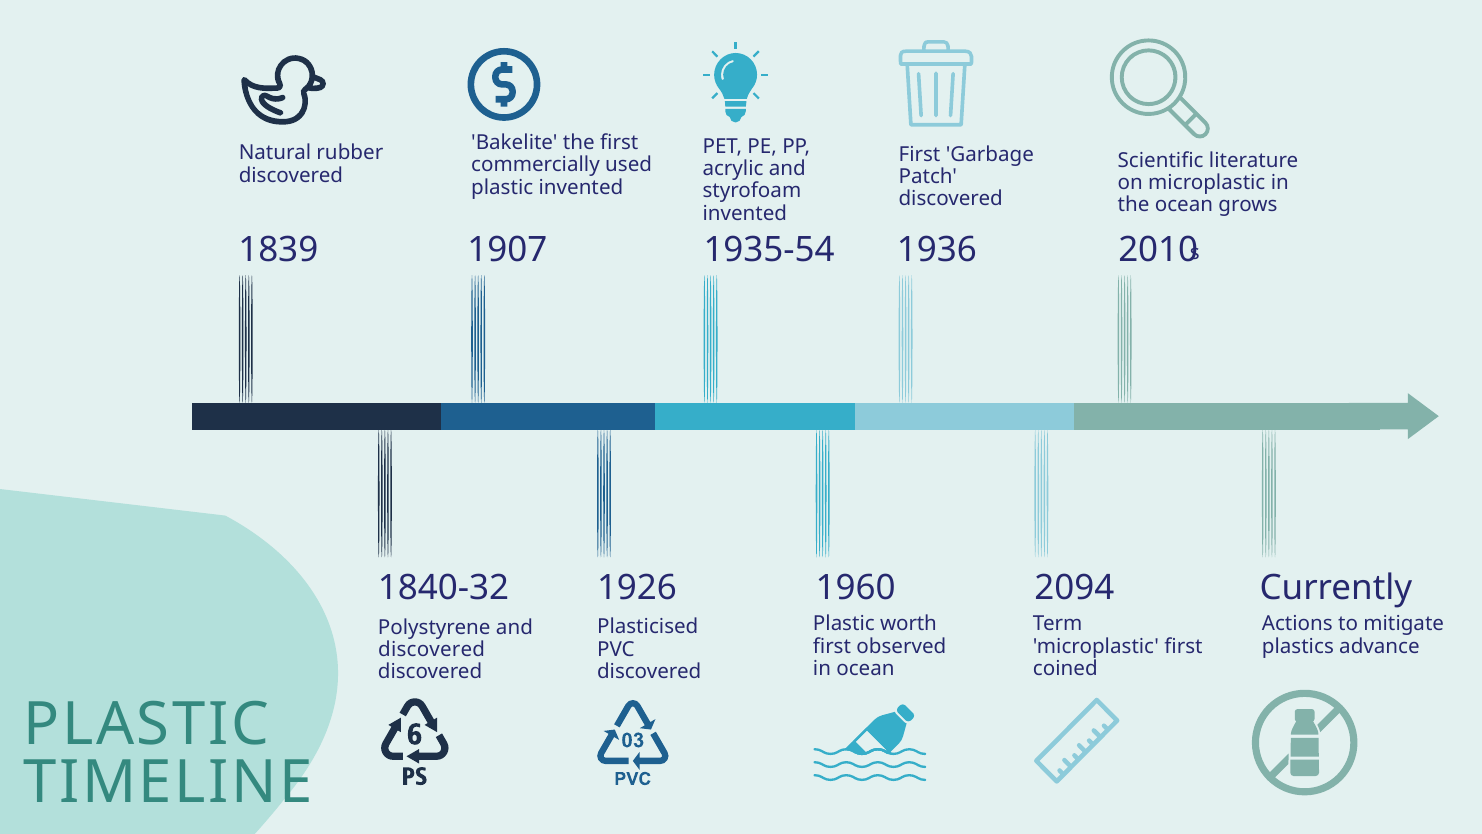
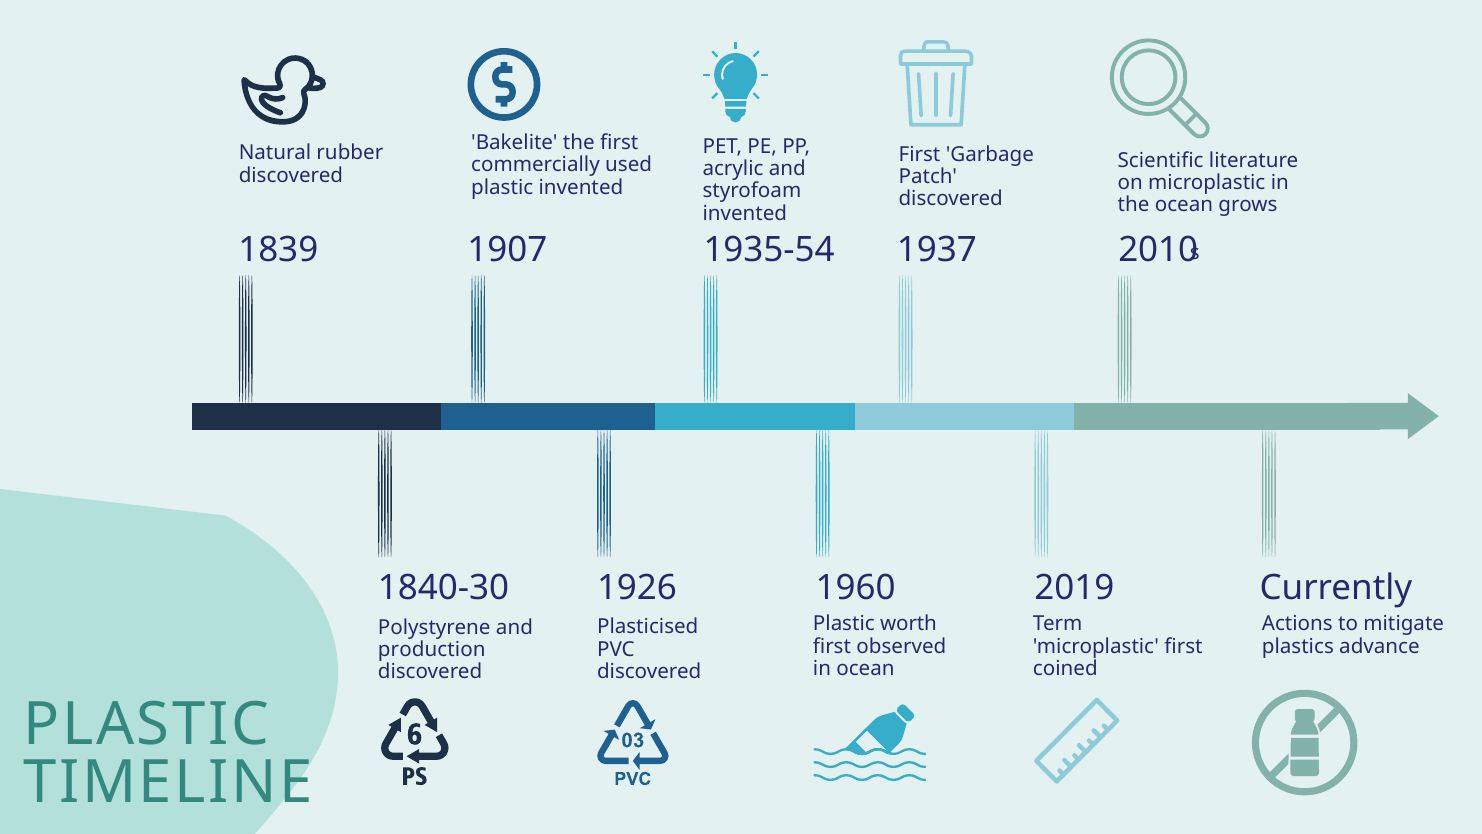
1936: 1936 -> 1937
1840-32: 1840-32 -> 1840-30
2094: 2094 -> 2019
discovered at (432, 649): discovered -> production
